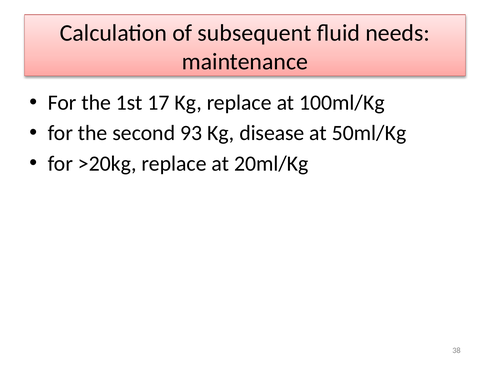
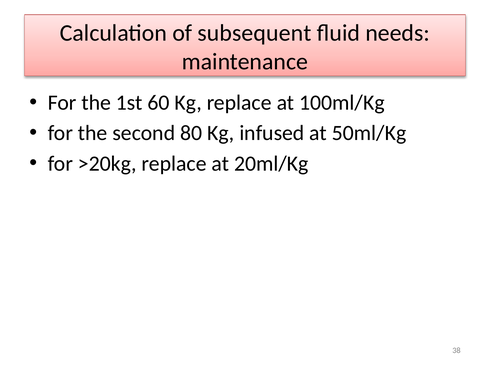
17: 17 -> 60
93: 93 -> 80
disease: disease -> infused
